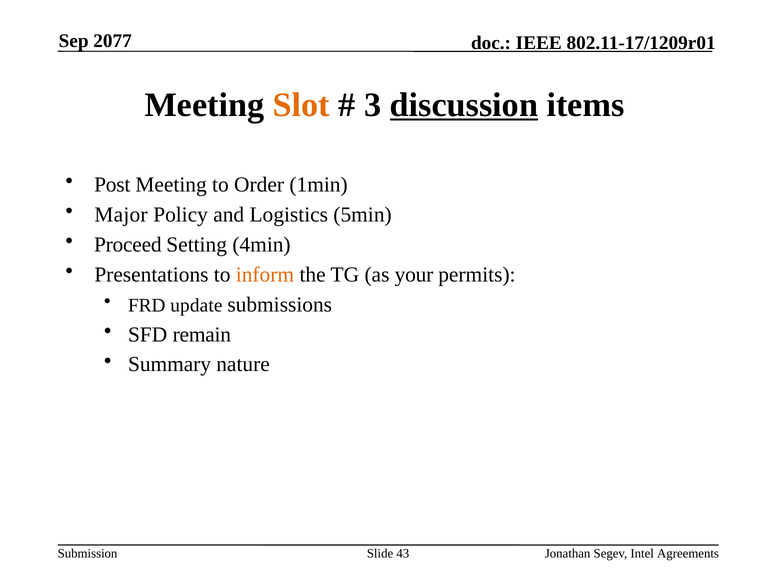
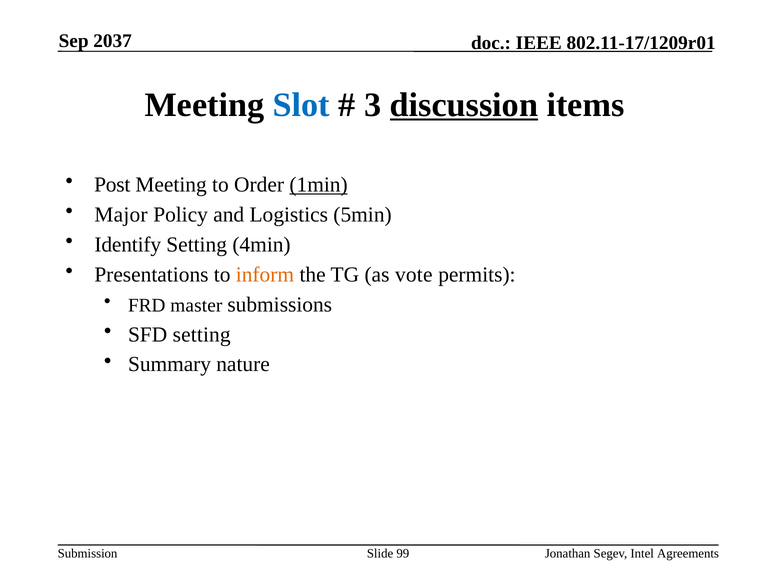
2077: 2077 -> 2037
Slot colour: orange -> blue
1min underline: none -> present
Proceed: Proceed -> Identify
your: your -> vote
update: update -> master
SFD remain: remain -> setting
43: 43 -> 99
